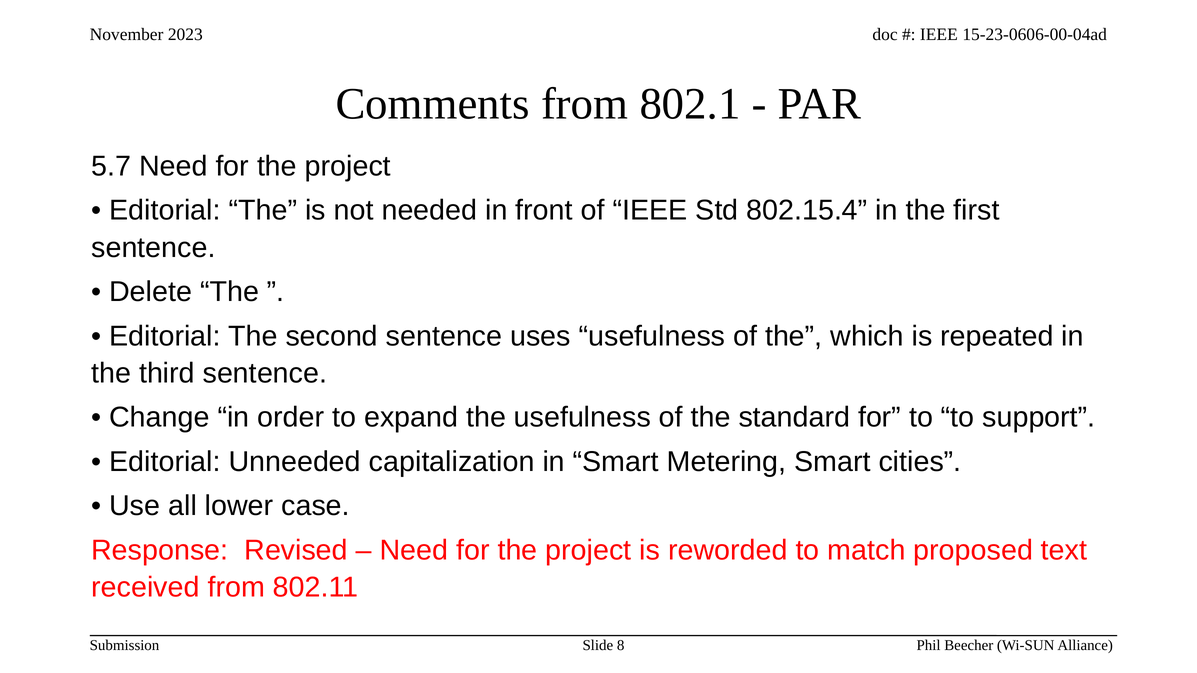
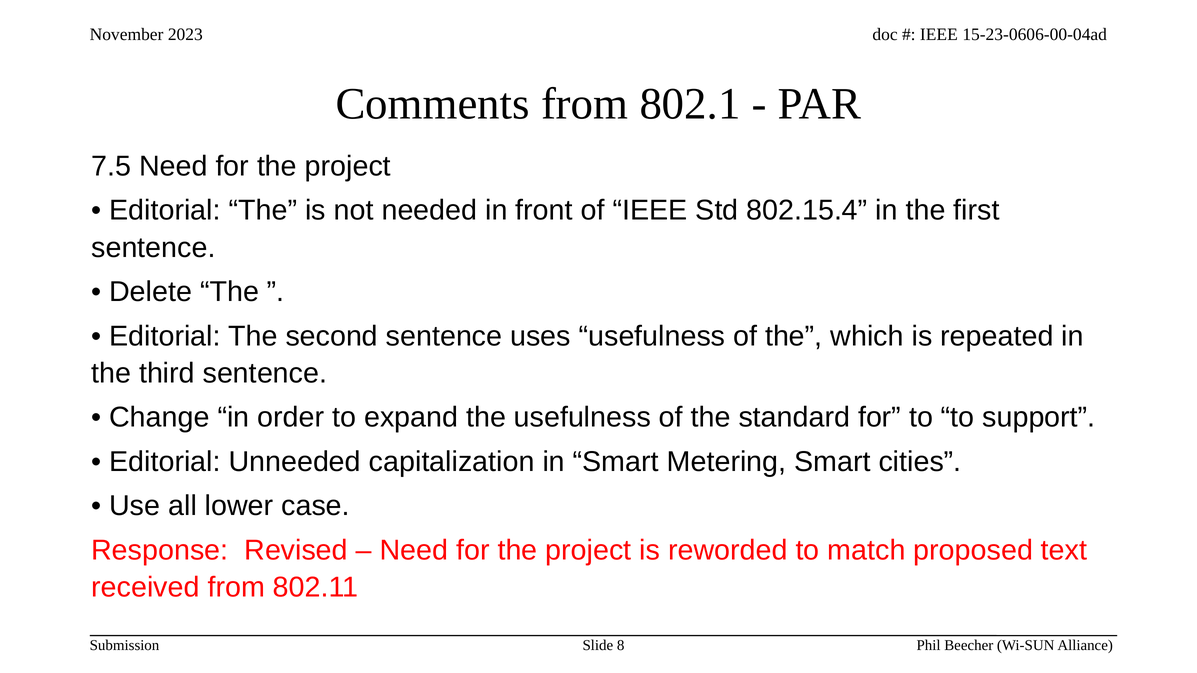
5.7: 5.7 -> 7.5
